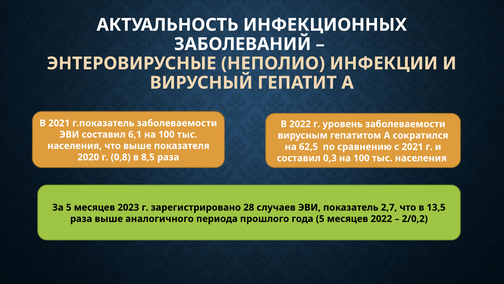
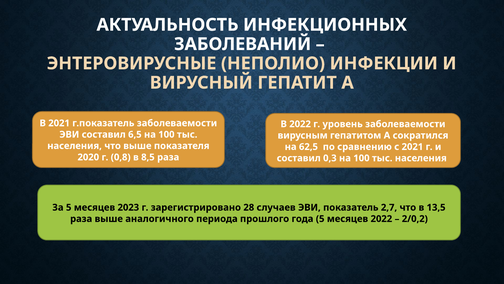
6,1: 6,1 -> 6,5
